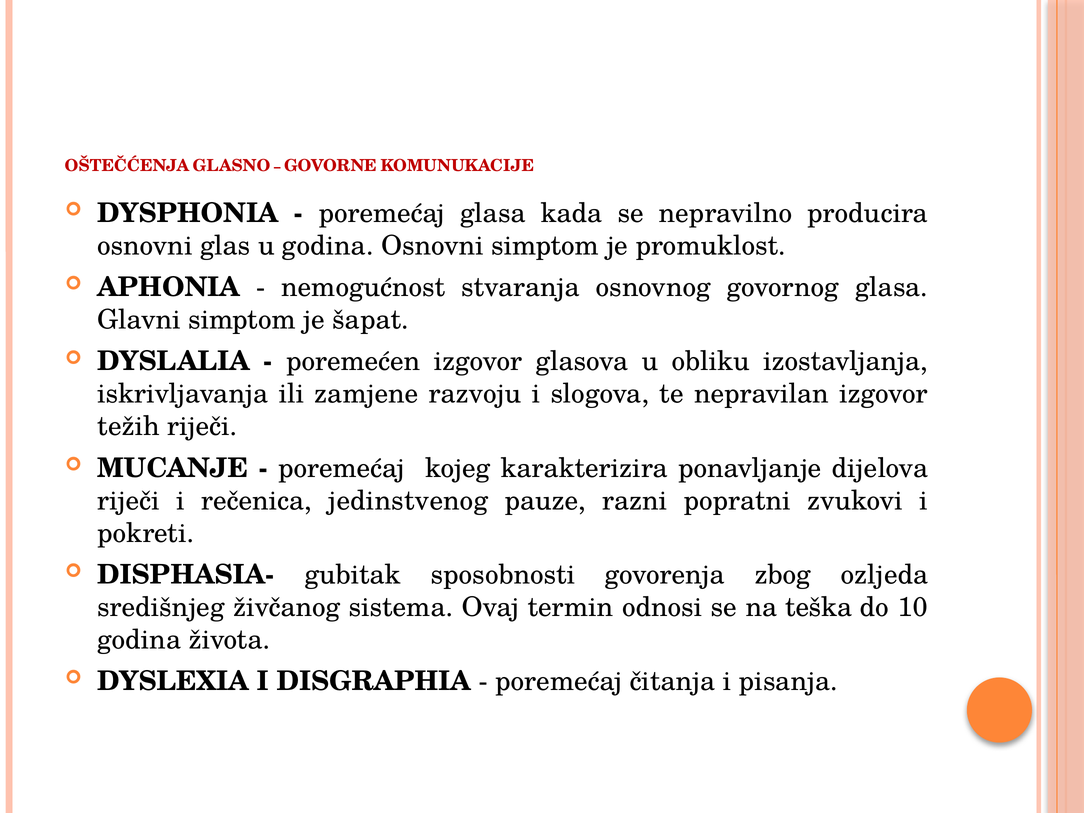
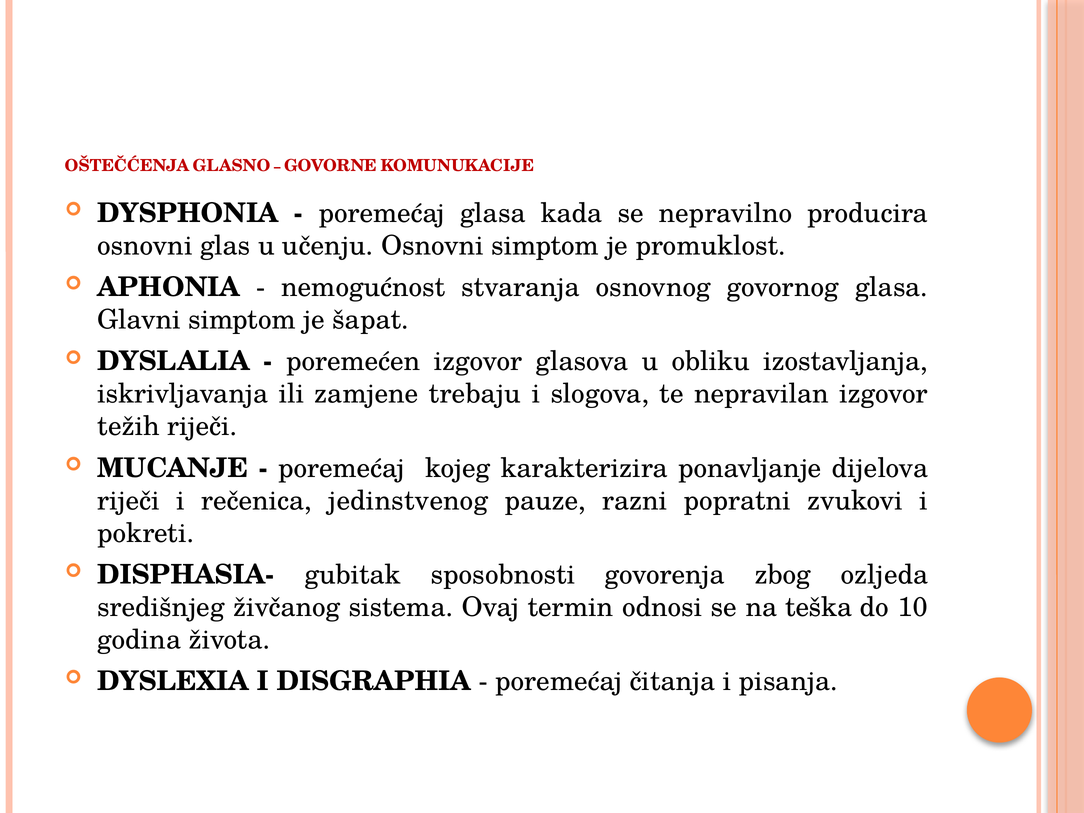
u godina: godina -> učenju
razvoju: razvoju -> trebaju
